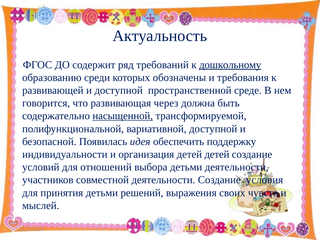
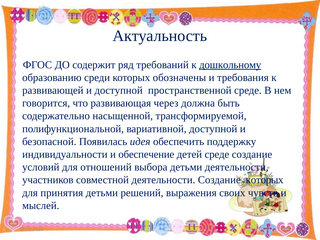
насыщенной underline: present -> none
организация: организация -> обеспечение
детей детей: детей -> среде
Создание условия: условия -> которых
